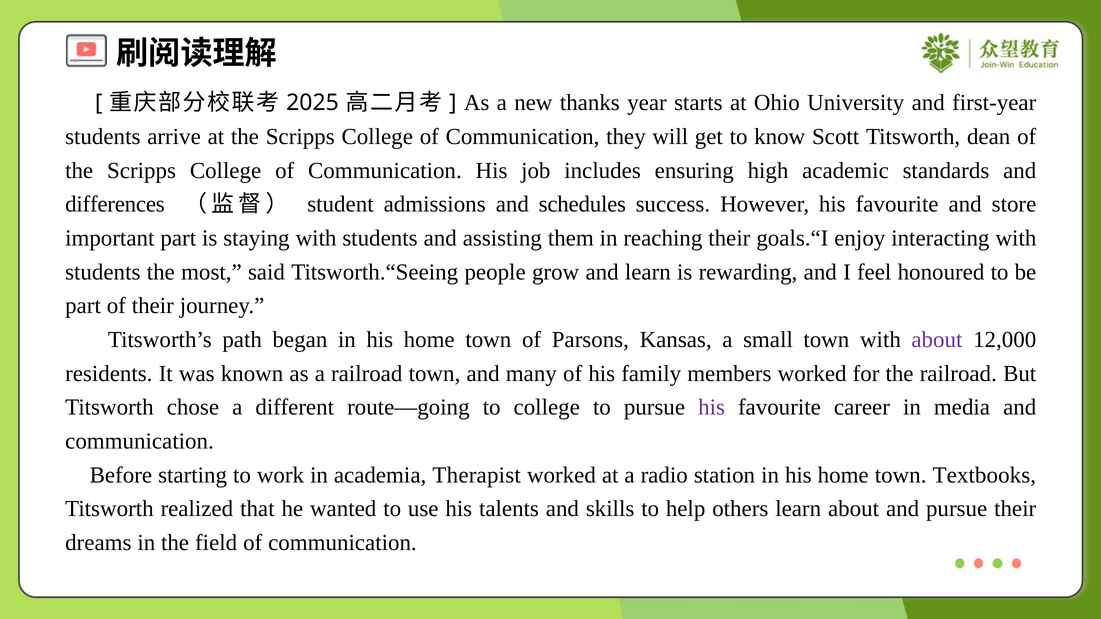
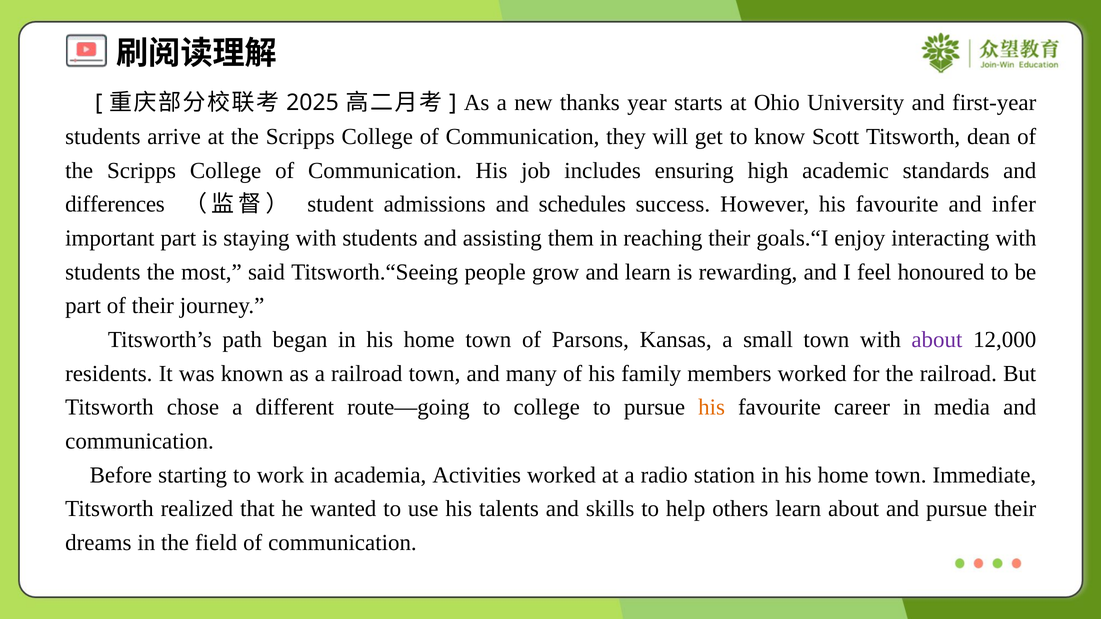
store: store -> infer
his at (712, 408) colour: purple -> orange
Therapist: Therapist -> Activities
Textbooks: Textbooks -> Immediate
